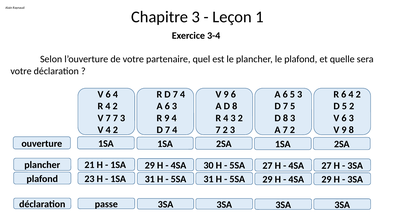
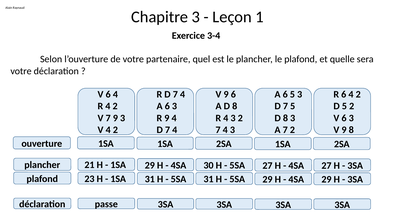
7 7: 7 -> 9
2 at (225, 130): 2 -> 4
